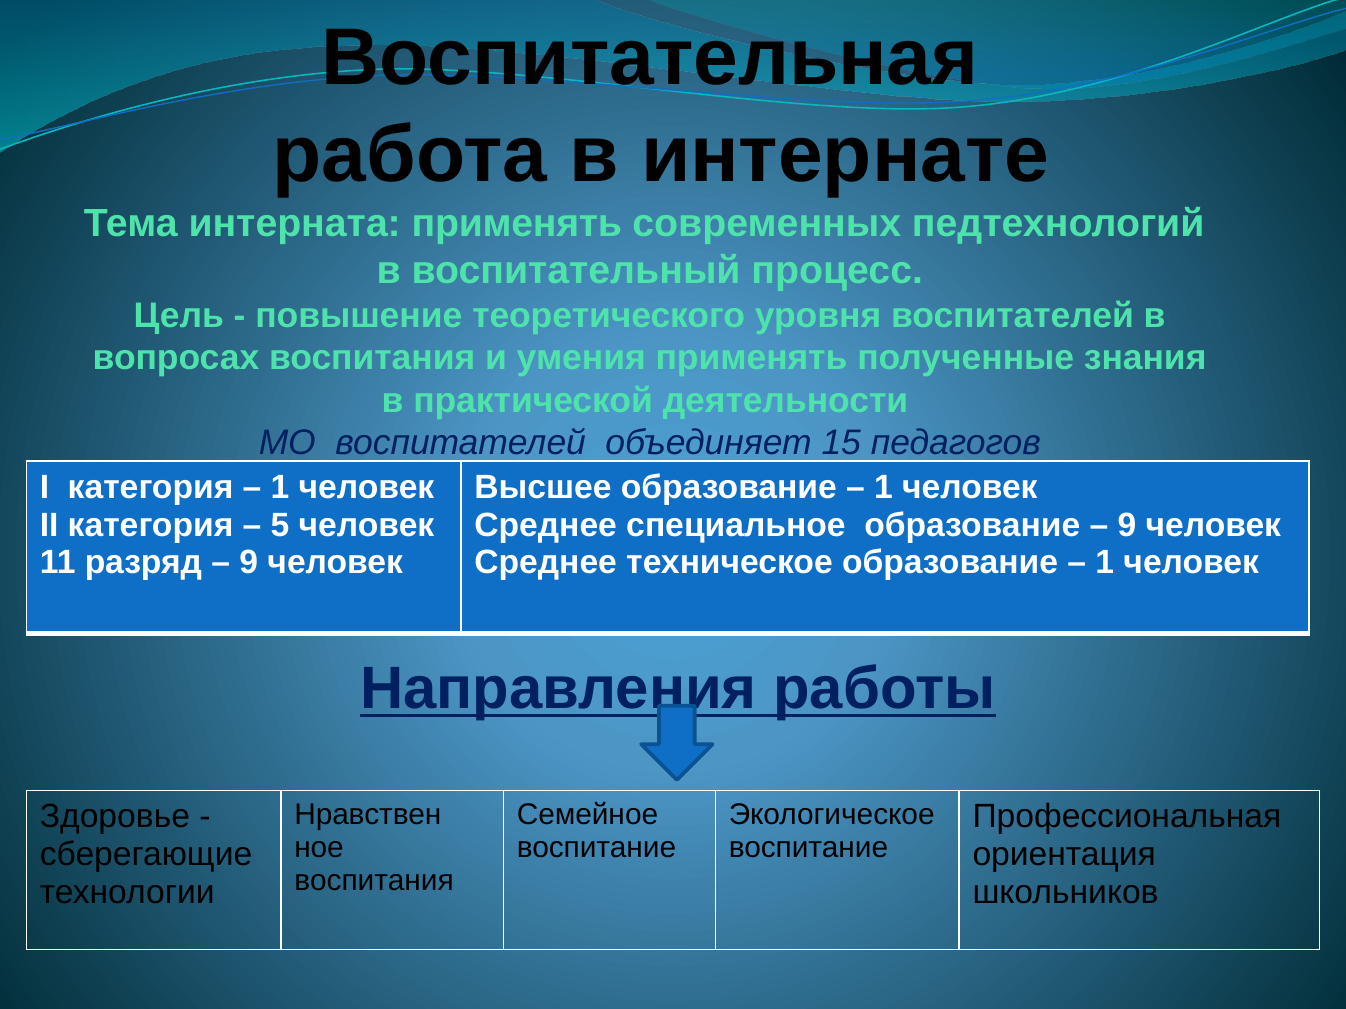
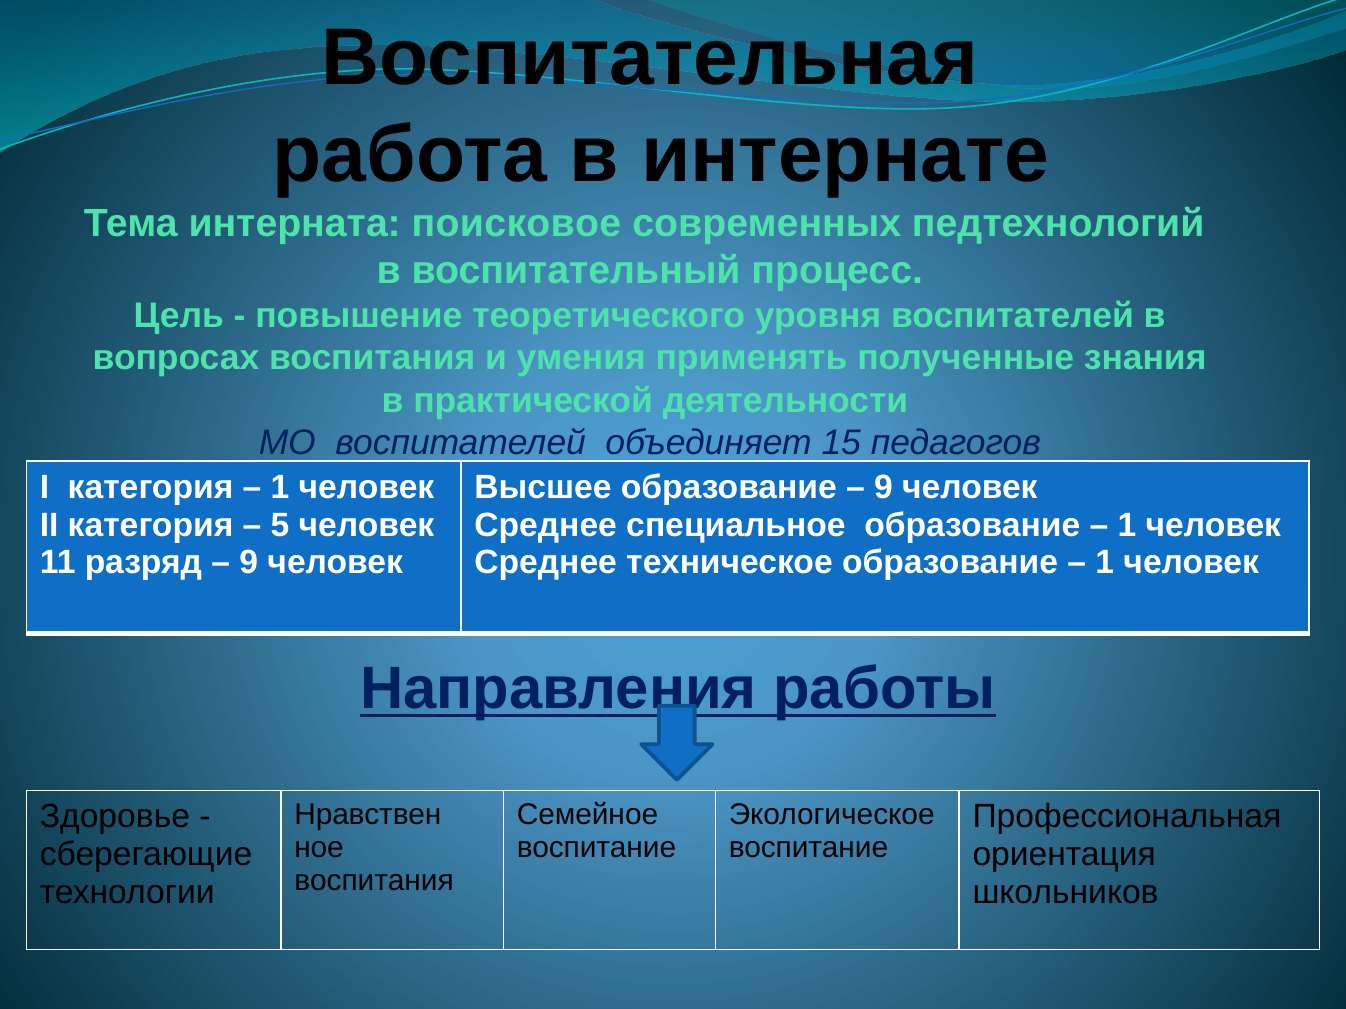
интерната применять: применять -> поисковое
1 at (883, 488): 1 -> 9
9 at (1127, 525): 9 -> 1
